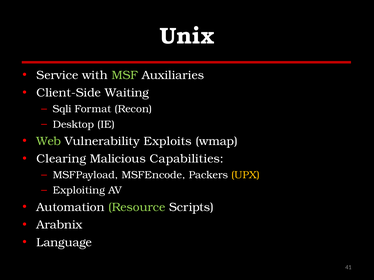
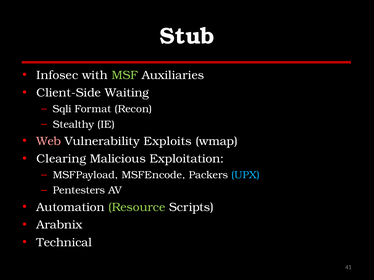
Unix: Unix -> Stub
Service: Service -> Infosec
Desktop: Desktop -> Stealthy
Web colour: light green -> pink
Capabilities: Capabilities -> Exploitation
UPX colour: yellow -> light blue
Exploiting: Exploiting -> Pentesters
Language: Language -> Technical
